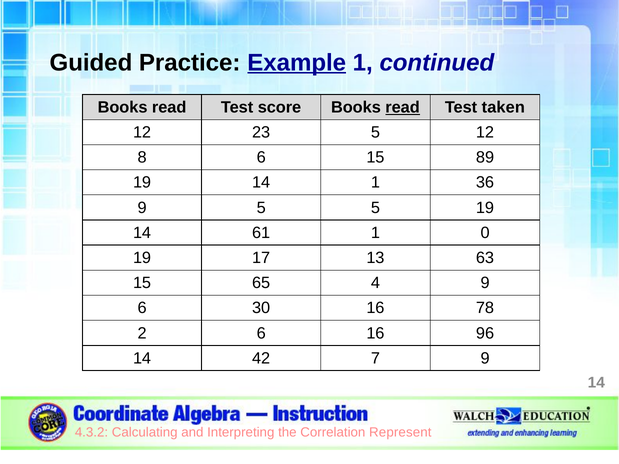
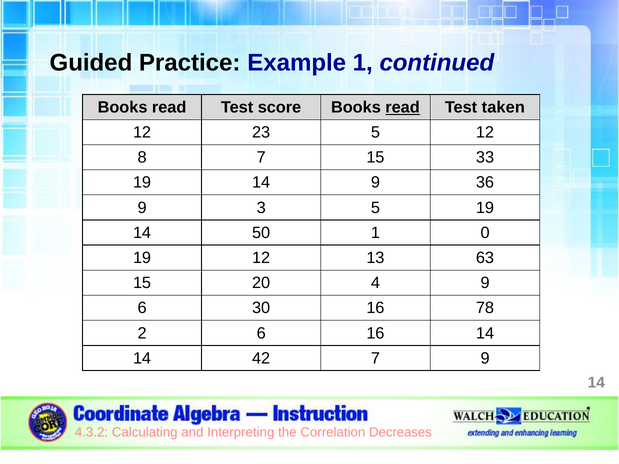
Example underline: present -> none
8 6: 6 -> 7
89: 89 -> 33
14 1: 1 -> 9
9 5: 5 -> 3
61: 61 -> 50
19 17: 17 -> 12
65: 65 -> 20
16 96: 96 -> 14
Represent: Represent -> Decreases
